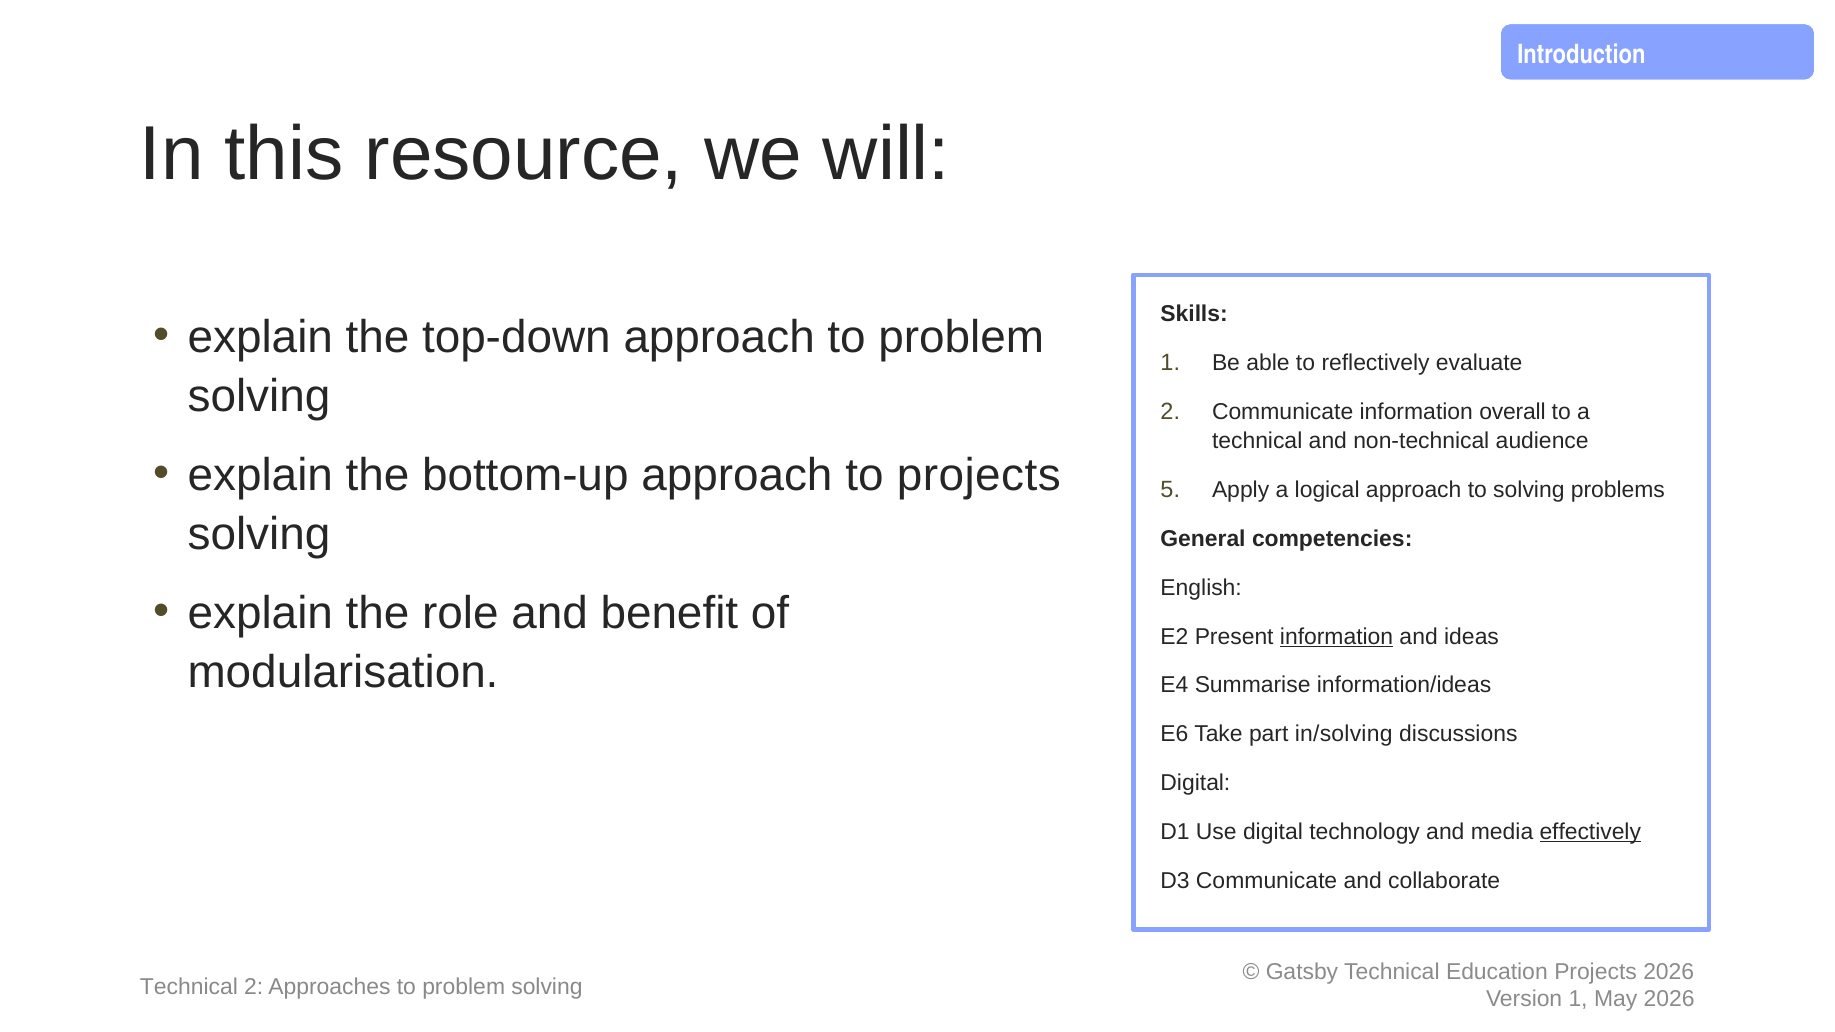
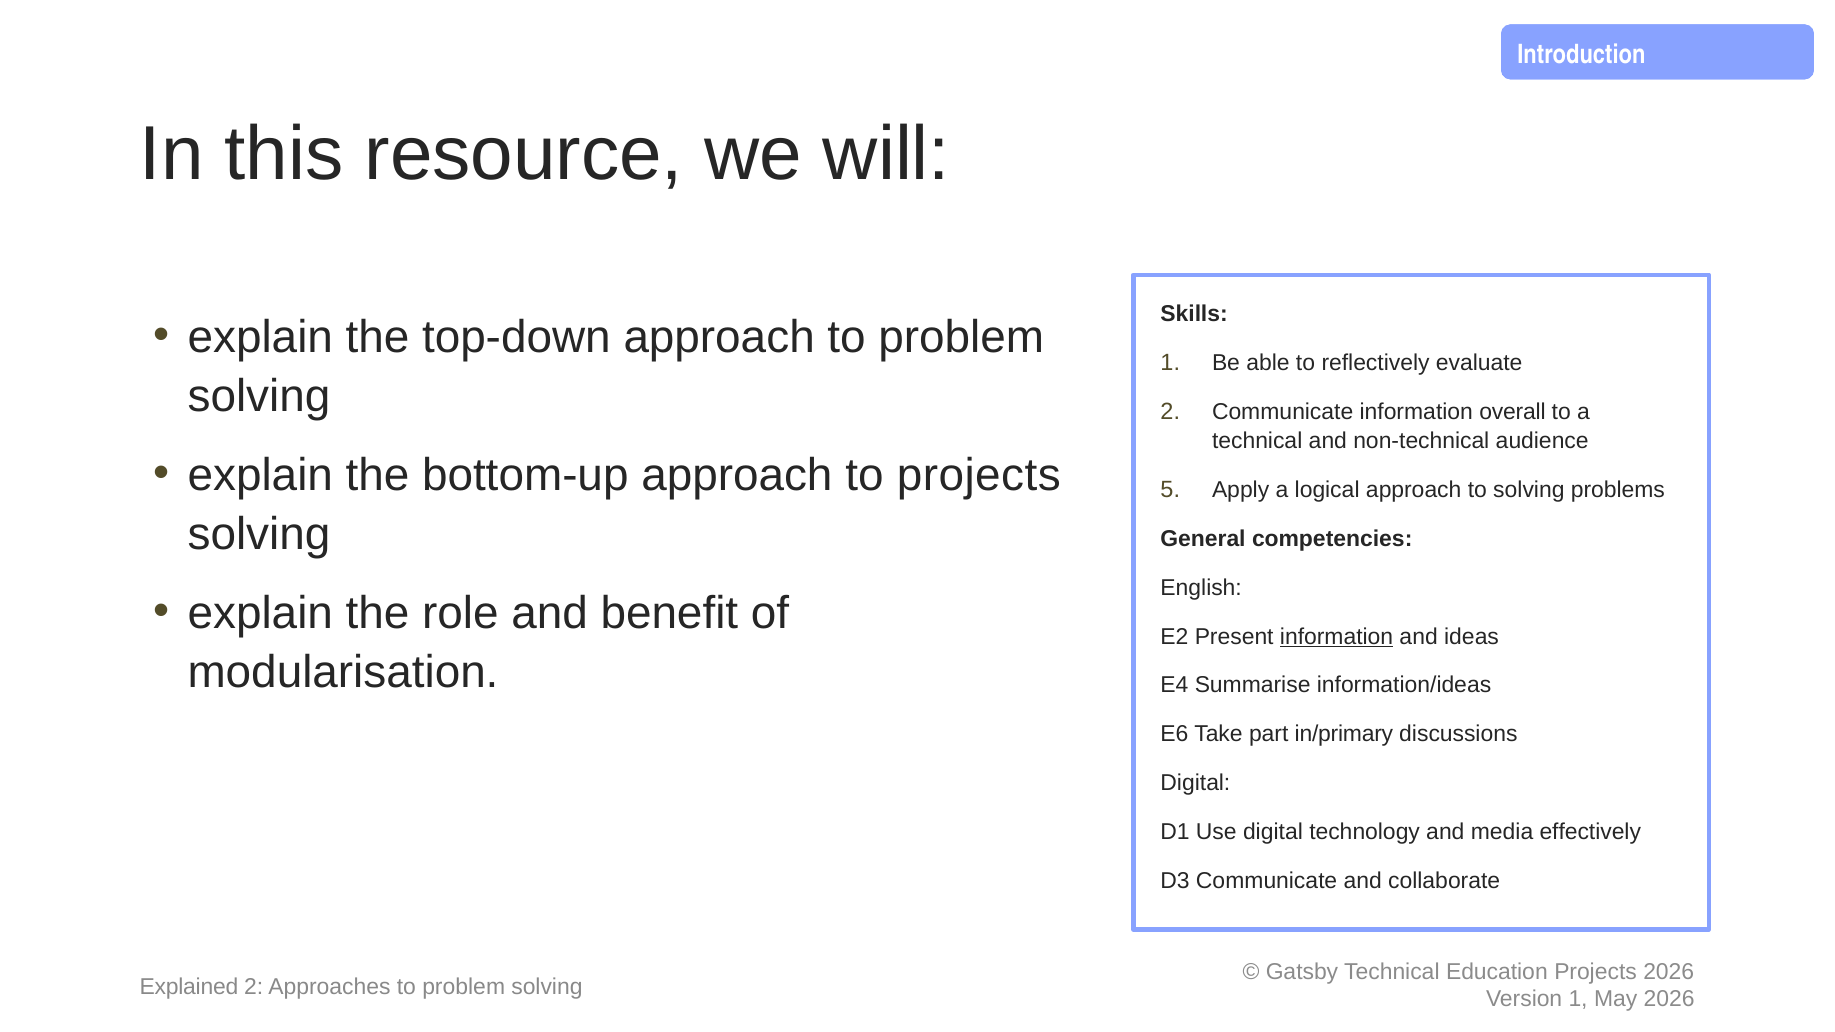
in/solving: in/solving -> in/primary
effectively underline: present -> none
Technical at (189, 987): Technical -> Explained
